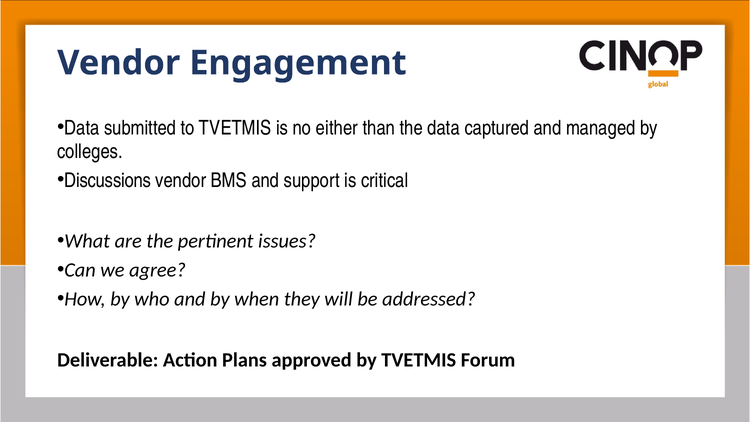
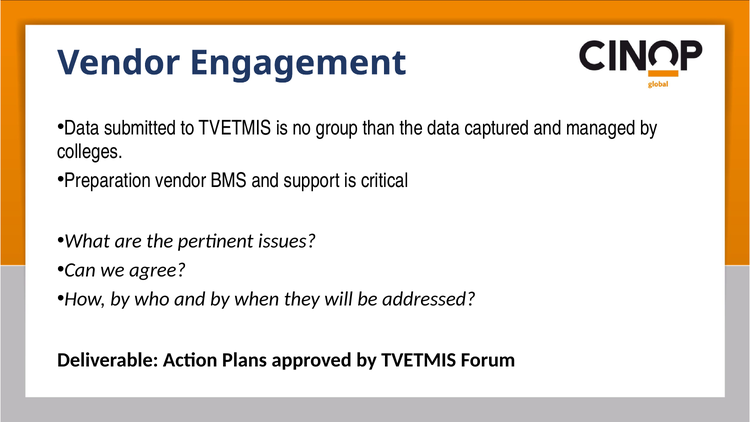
either: either -> group
Discussions: Discussions -> Preparation
